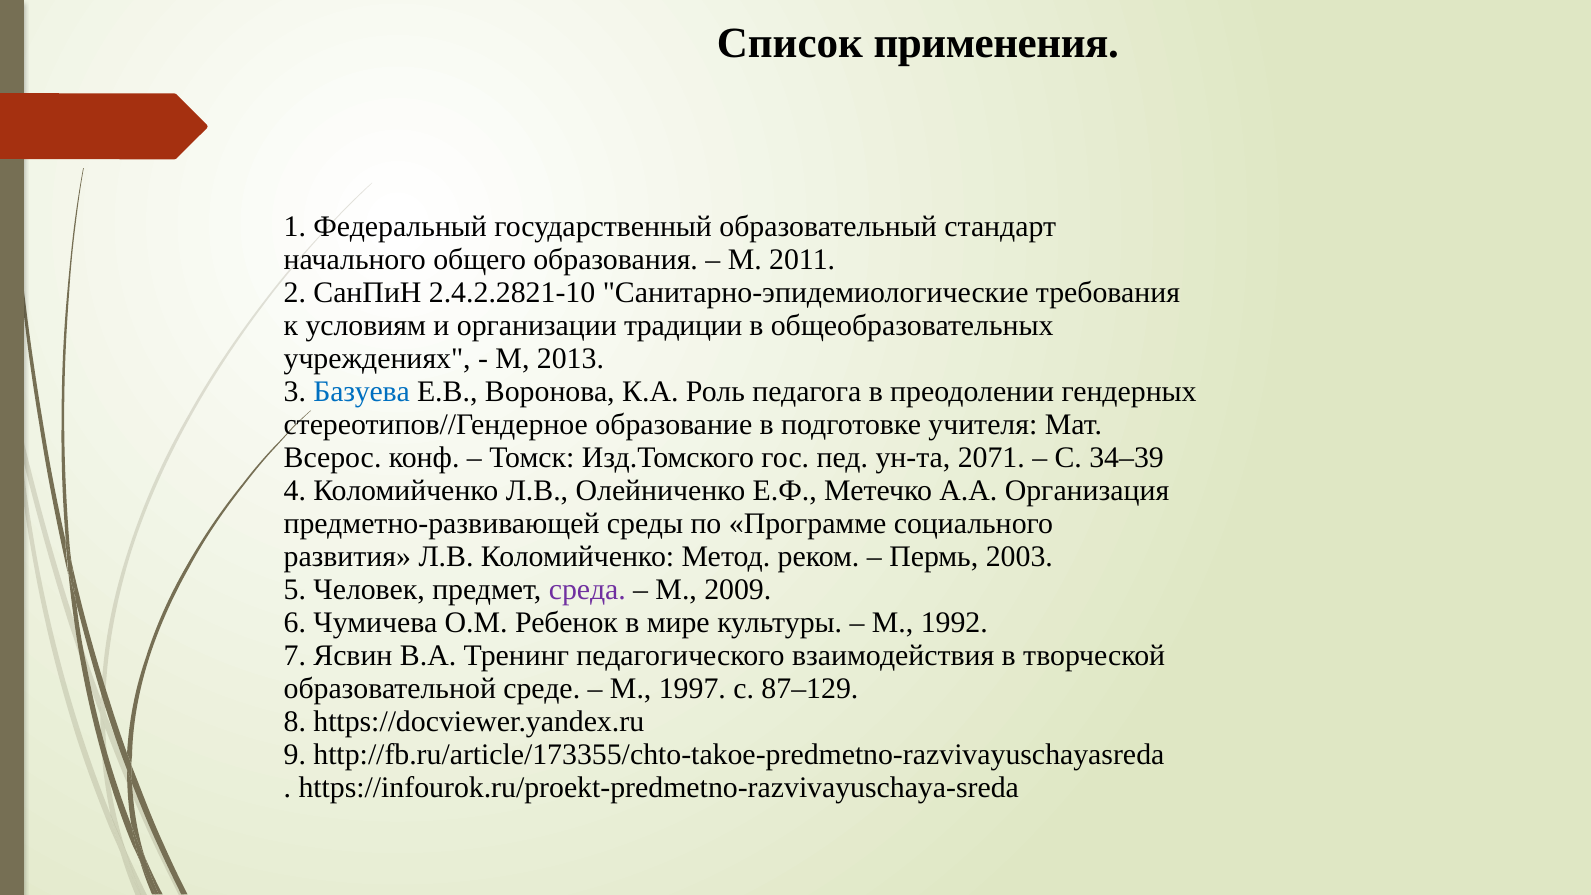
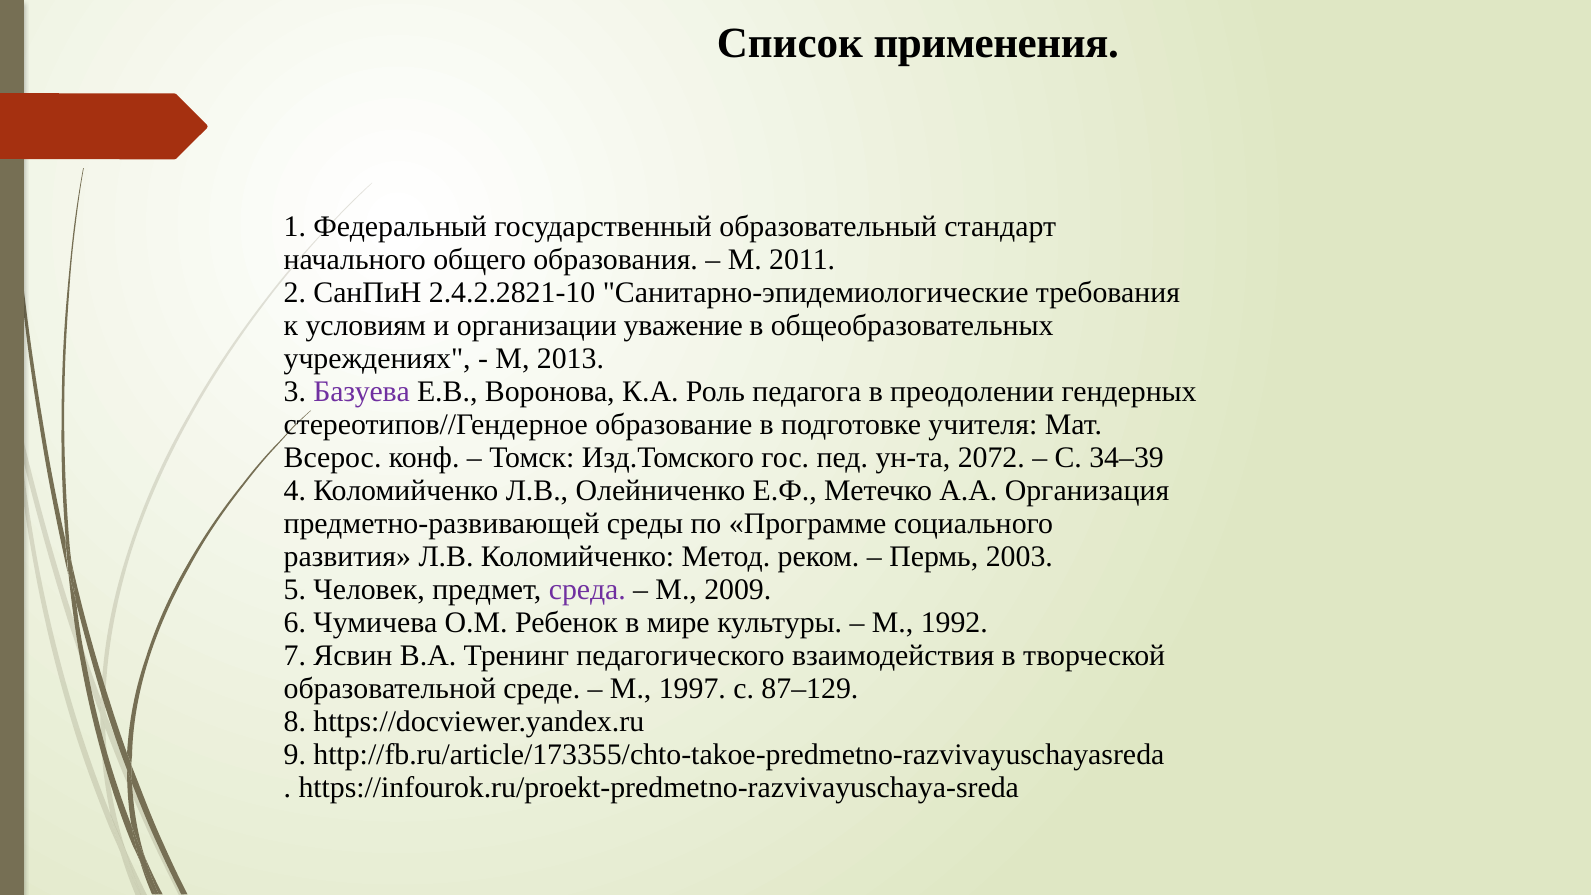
традиции: традиции -> уважение
Базуева colour: blue -> purple
2071: 2071 -> 2072
